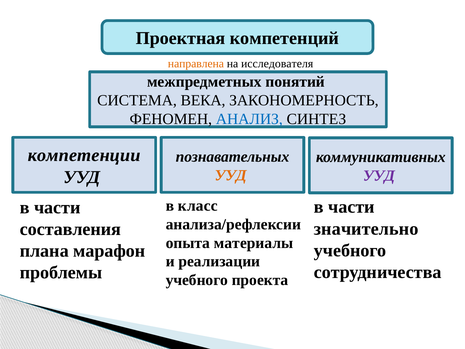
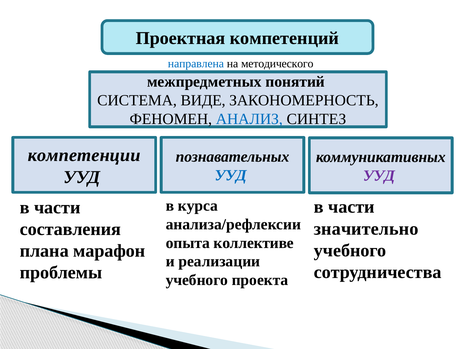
направлена colour: orange -> blue
исследователя: исследователя -> методического
ВЕКА: ВЕКА -> ВИДЕ
УУД at (231, 175) colour: orange -> blue
класс: класс -> курса
материалы: материалы -> коллективе
